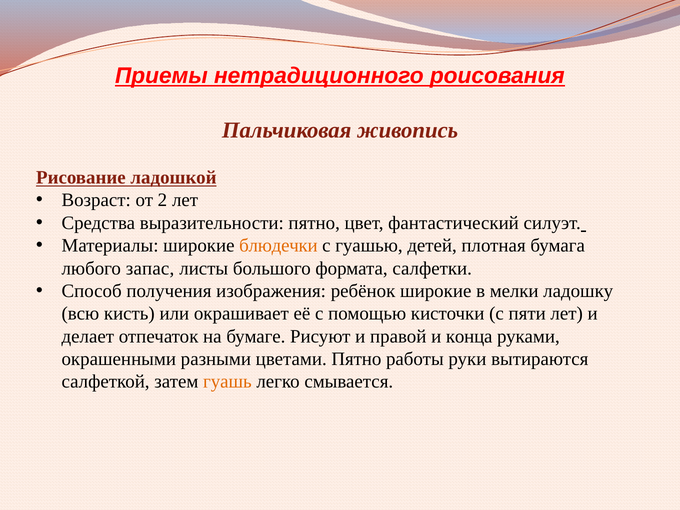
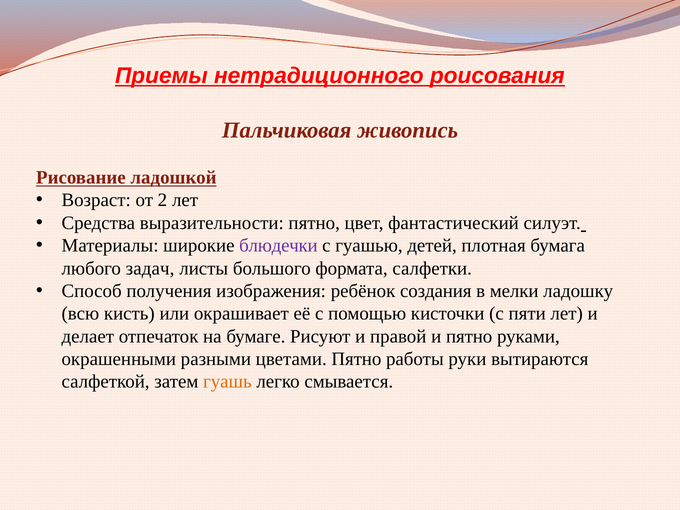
блюдечки colour: orange -> purple
запас: запас -> задач
ребёнок широкие: широкие -> создания
и конца: конца -> пятно
